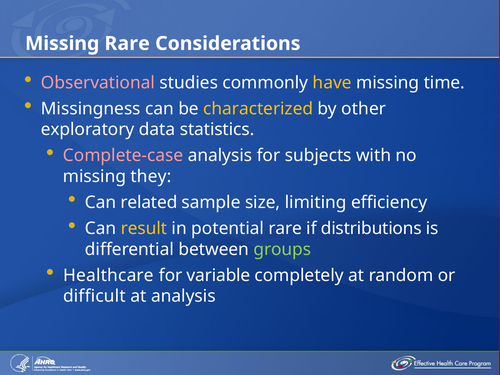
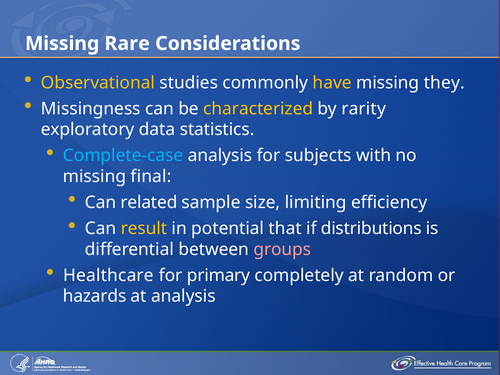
Observational colour: pink -> yellow
time: time -> they
other: other -> rarity
Complete-case colour: pink -> light blue
they: they -> final
potential rare: rare -> that
groups colour: light green -> pink
variable: variable -> primary
difficult: difficult -> hazards
